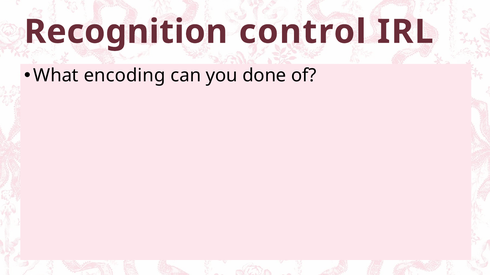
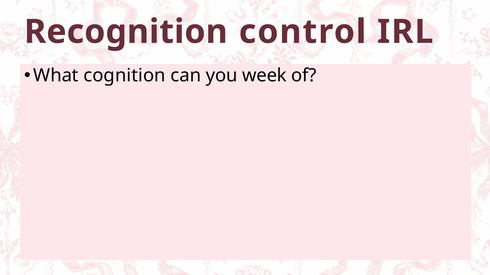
encoding: encoding -> cognition
done: done -> week
